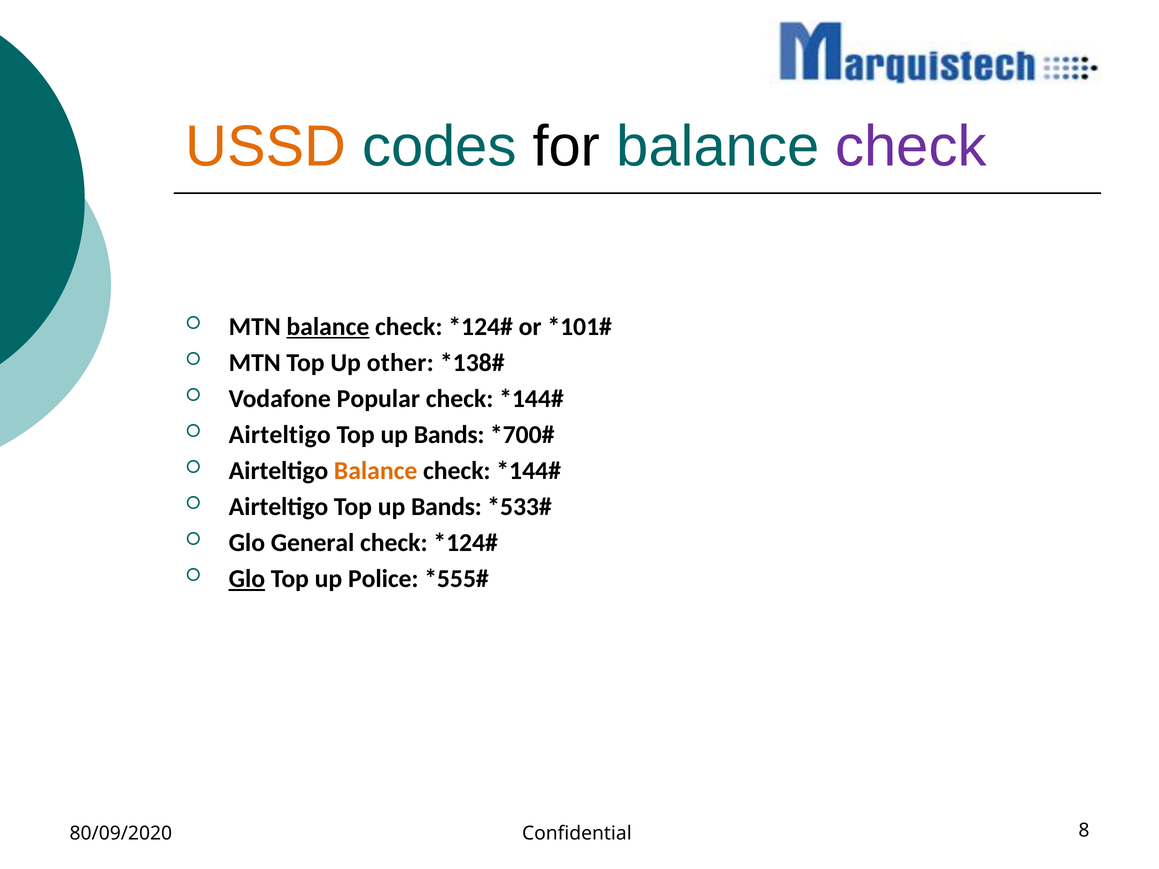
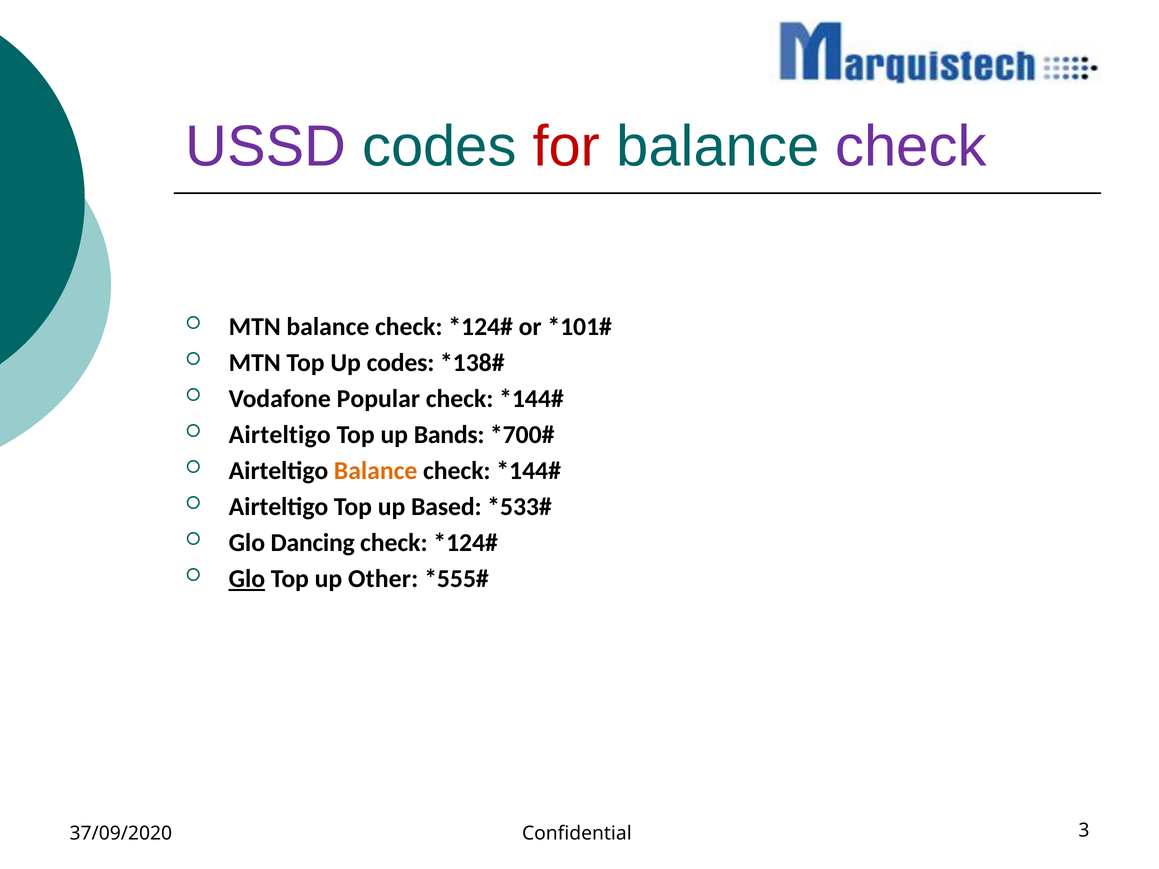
USSD colour: orange -> purple
for colour: black -> red
balance at (328, 327) underline: present -> none
Up other: other -> codes
Bands at (446, 507): Bands -> Based
General: General -> Dancing
Police: Police -> Other
80/09/2020: 80/09/2020 -> 37/09/2020
8: 8 -> 3
